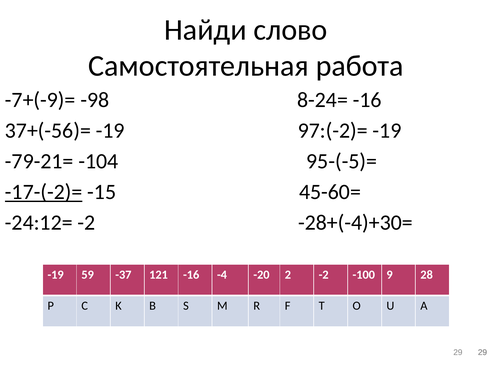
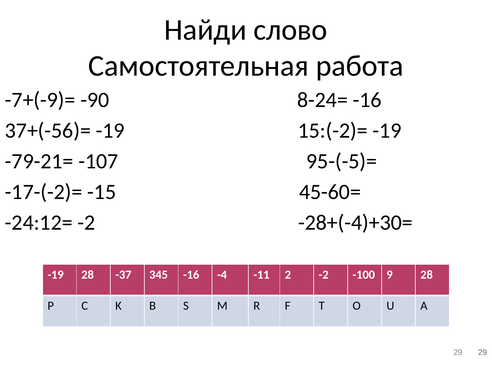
-98: -98 -> -90
97:(-2)=: 97:(-2)= -> 15:(-2)=
-104: -104 -> -107
-17-(-2)= underline: present -> none
-19 59: 59 -> 28
121: 121 -> 345
-20: -20 -> -11
